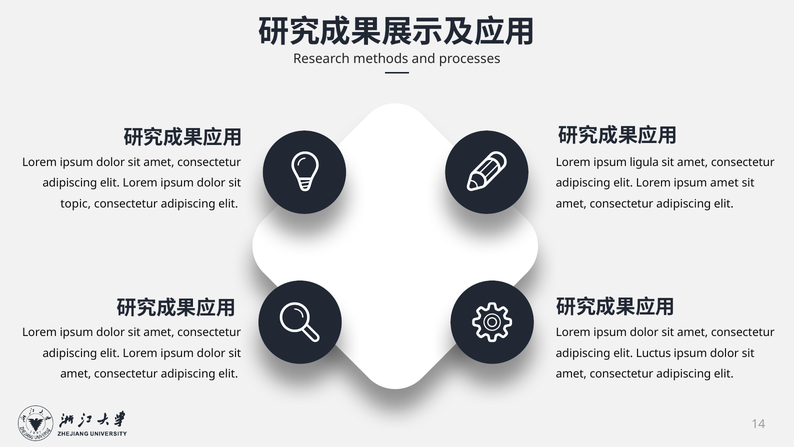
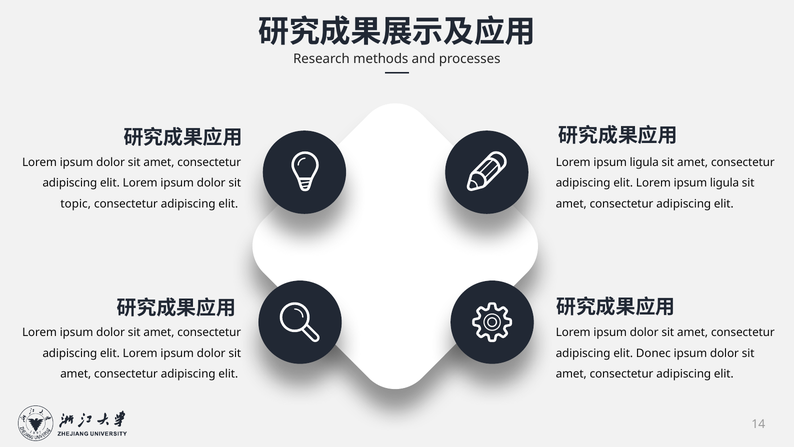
elit Lorem ipsum amet: amet -> ligula
Luctus: Luctus -> Donec
